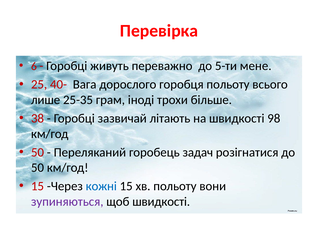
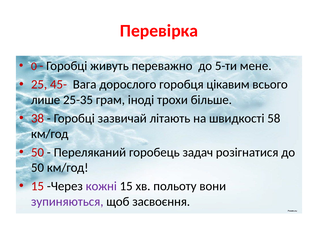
6: 6 -> 0
40-: 40- -> 45-
горобця польоту: польоту -> цікавим
98: 98 -> 58
кожні colour: blue -> purple
щоб швидкості: швидкості -> засвоєння
